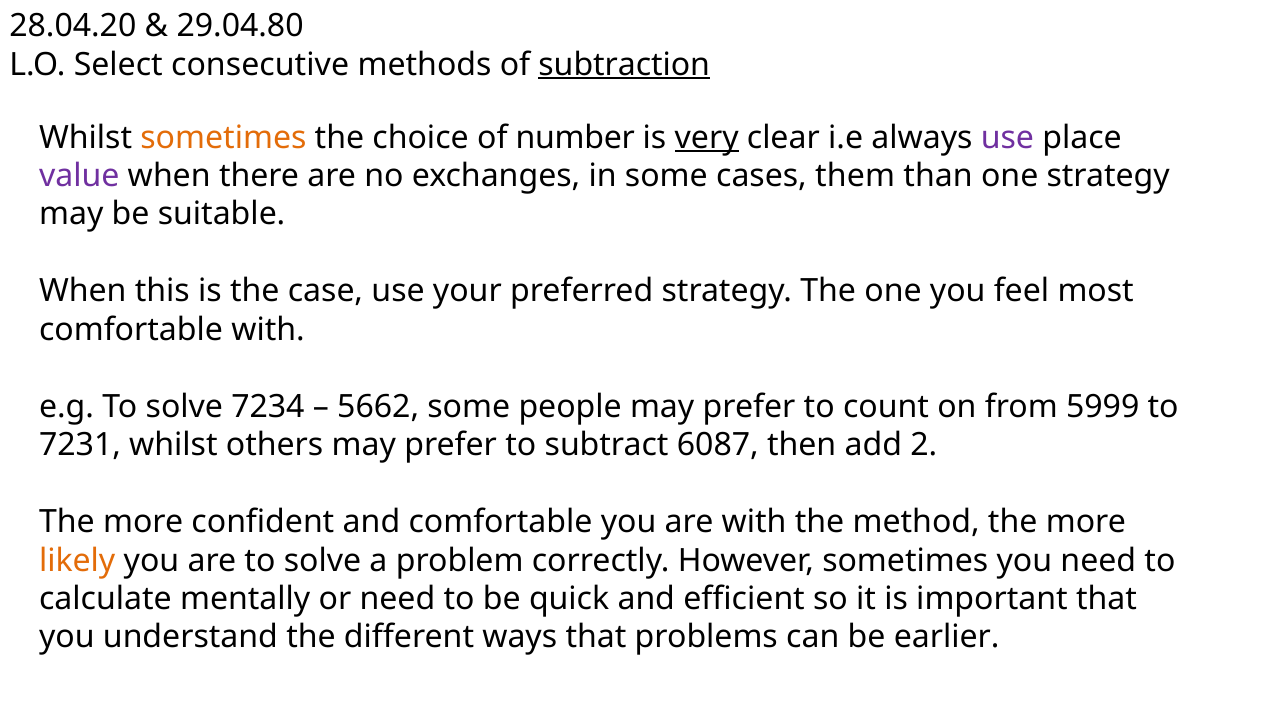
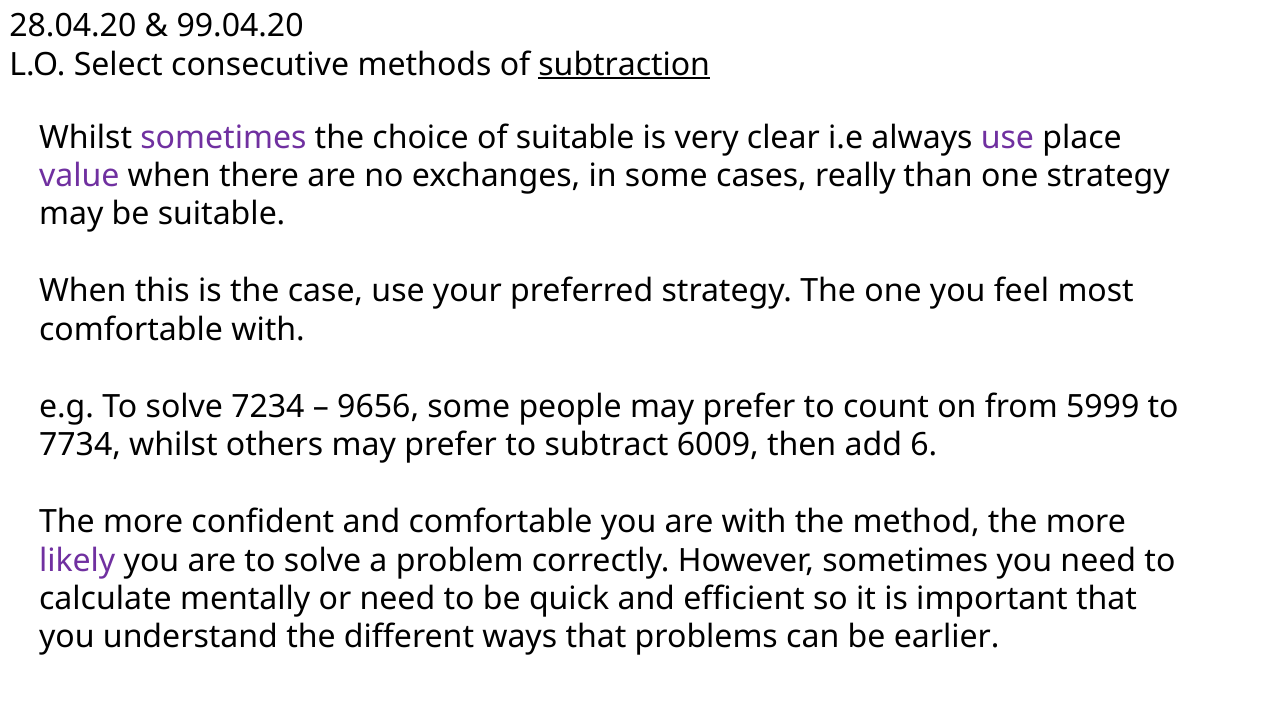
29.04.80: 29.04.80 -> 99.04.20
sometimes at (223, 138) colour: orange -> purple
of number: number -> suitable
very underline: present -> none
them: them -> really
5662: 5662 -> 9656
7231: 7231 -> 7734
6087: 6087 -> 6009
2: 2 -> 6
likely colour: orange -> purple
